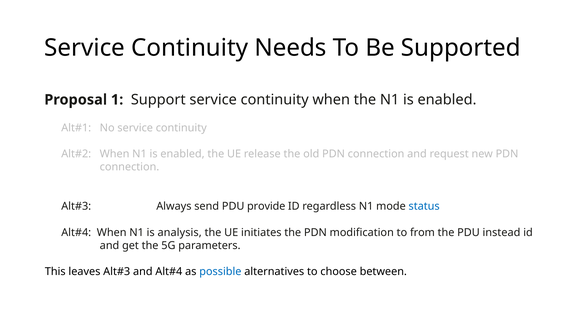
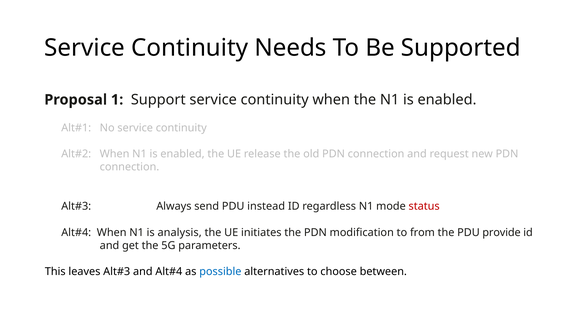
provide: provide -> instead
status colour: blue -> red
instead: instead -> provide
